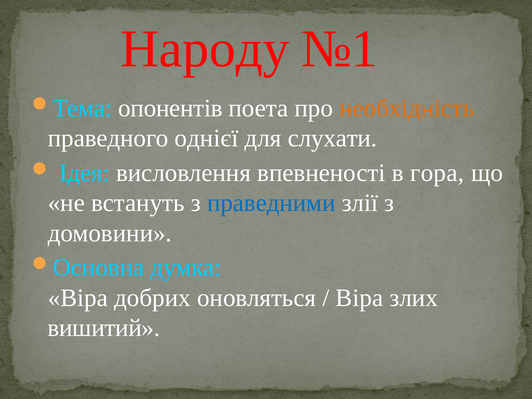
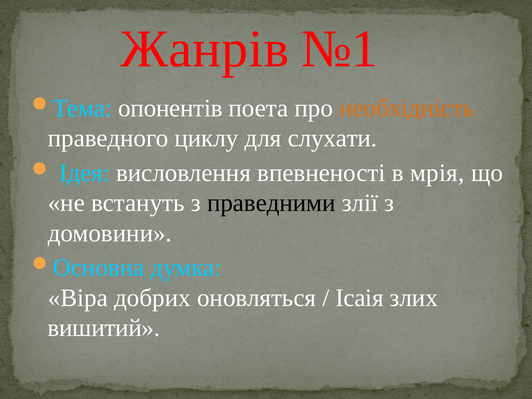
Народу: Народу -> Жанрів
однієї: однієї -> циклу
гора: гора -> мрія
праведними colour: blue -> black
Віра at (359, 298): Віра -> Ісаія
